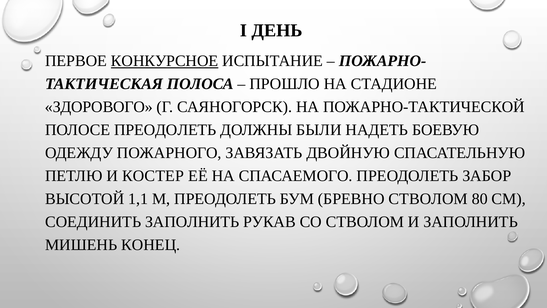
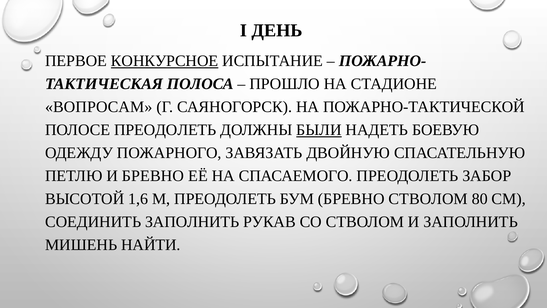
ЗДОРОВОГО: ЗДОРОВОГО -> ВОПРОСАМ
БЫЛИ underline: none -> present
И КОСТЕР: КОСТЕР -> БРЕВНО
1,1: 1,1 -> 1,6
КОНЕЦ: КОНЕЦ -> НАЙТИ
